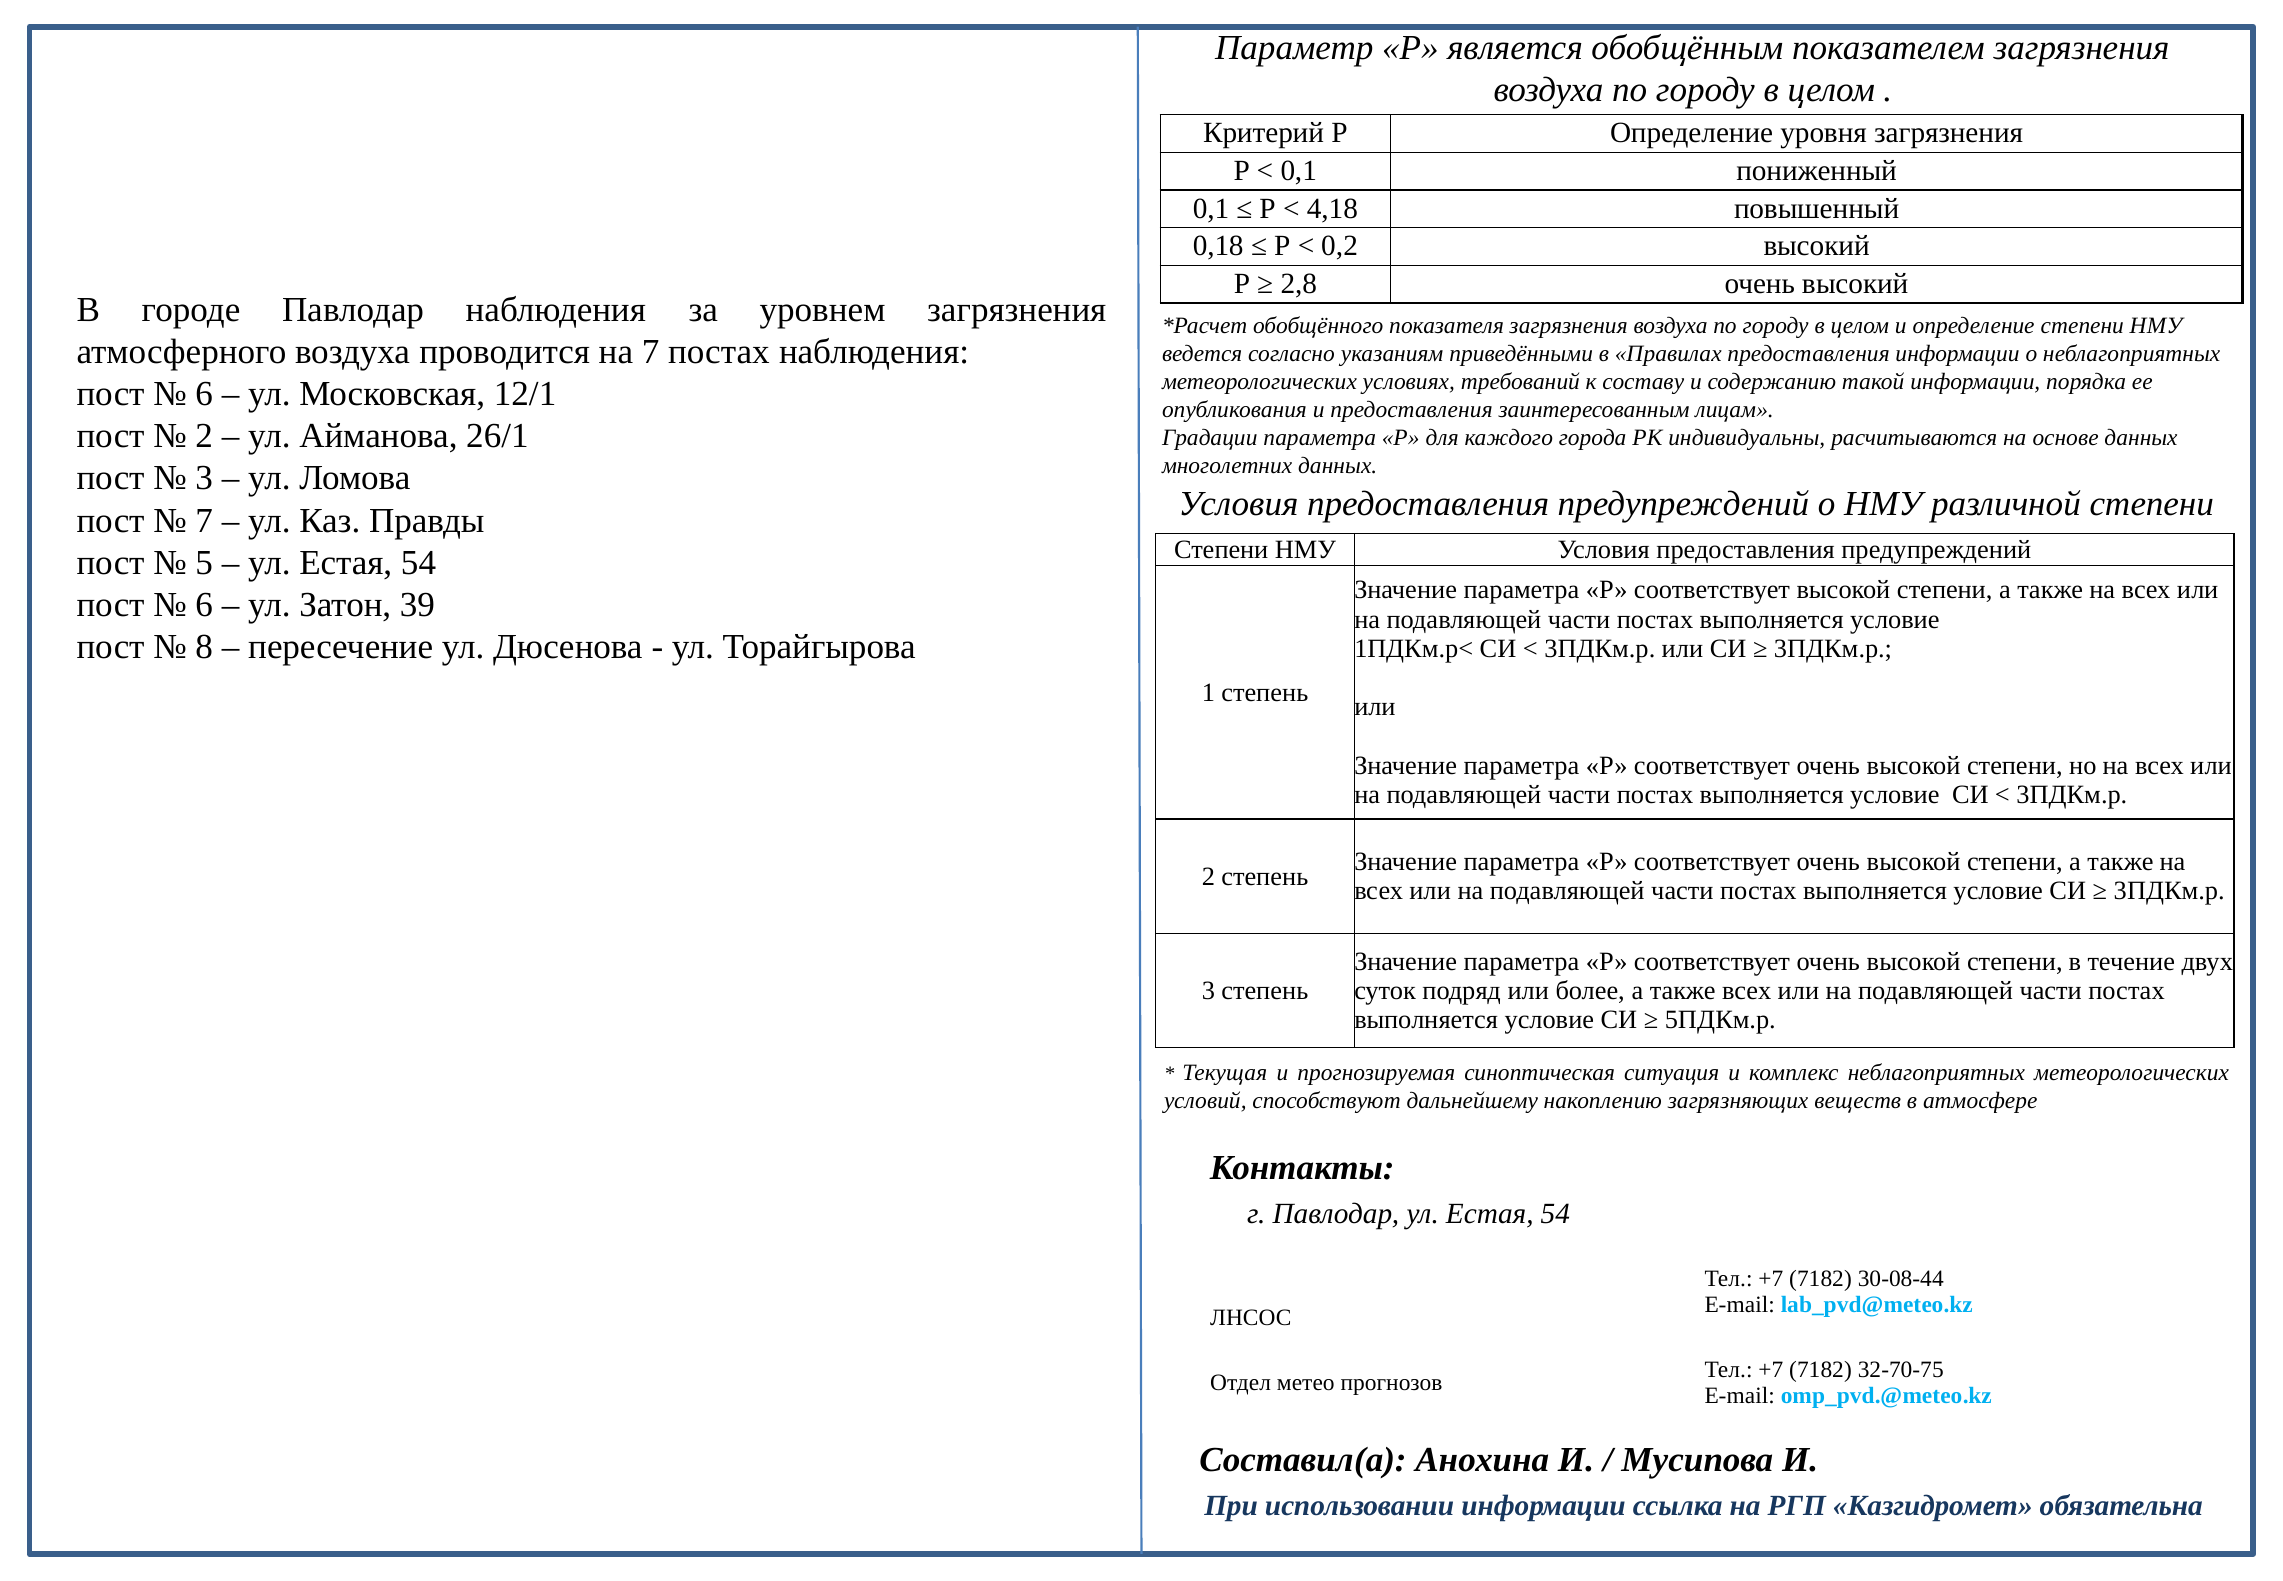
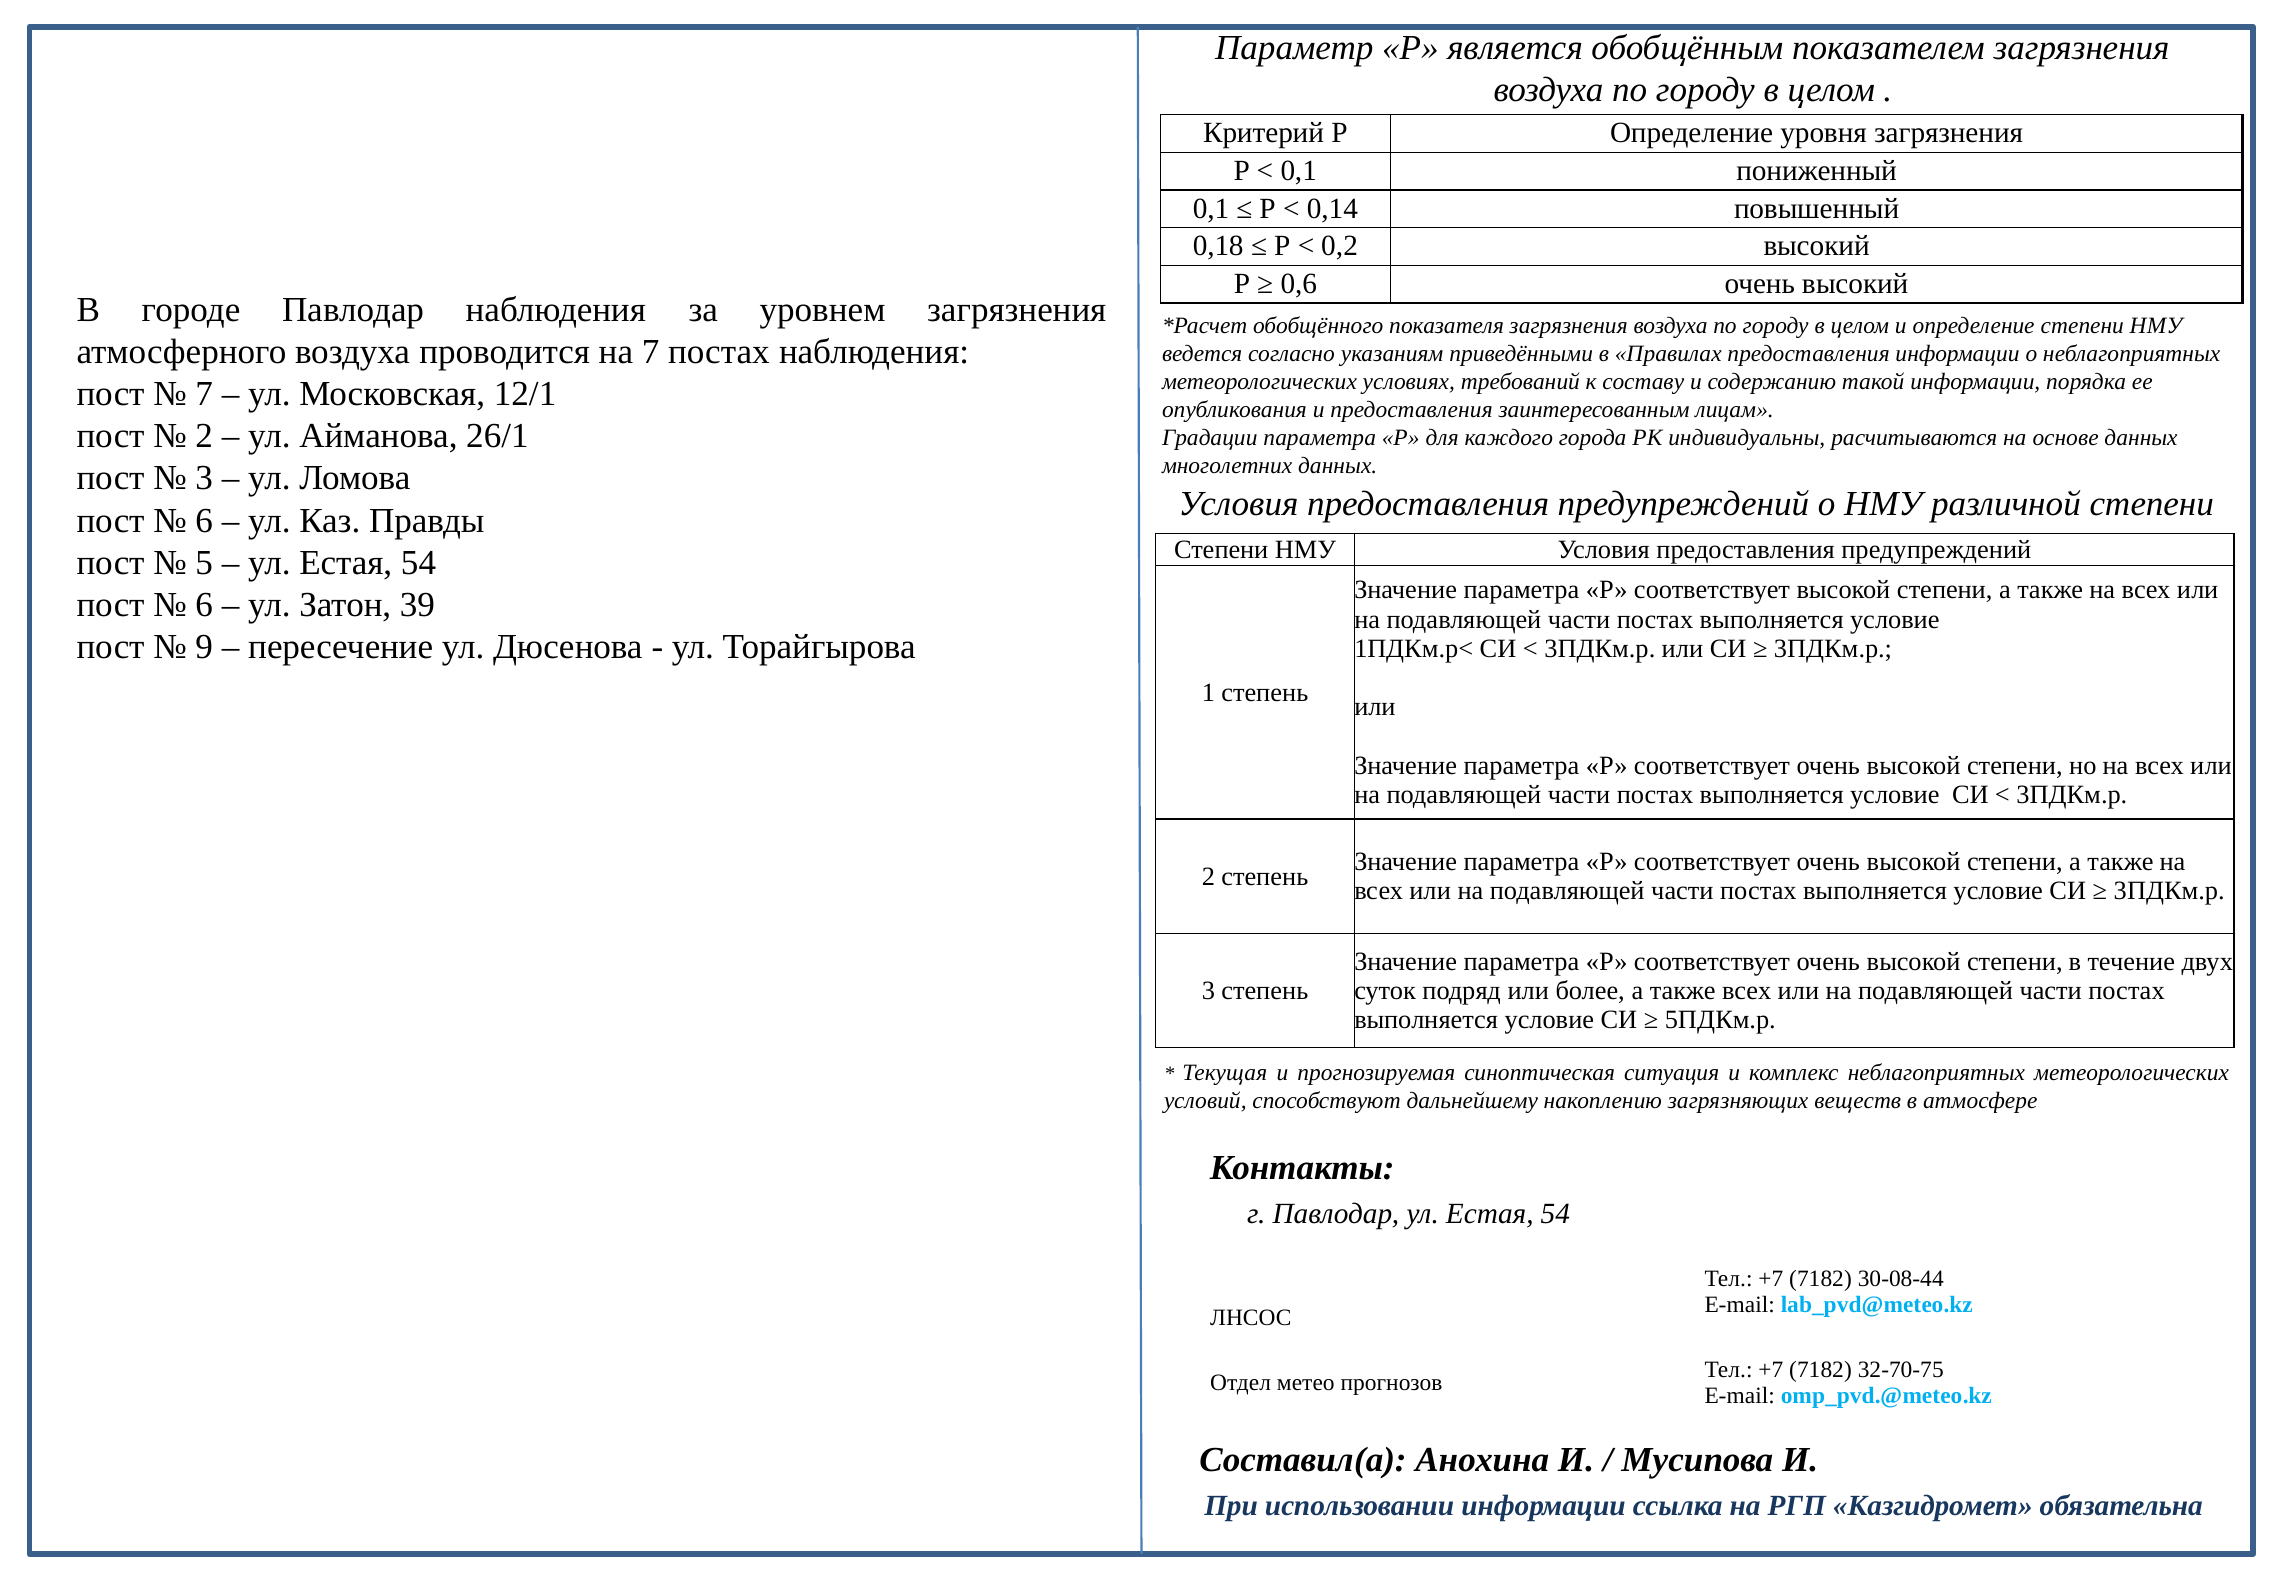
4,18: 4,18 -> 0,14
2,8: 2,8 -> 0,6
6 at (204, 394): 6 -> 7
7 at (204, 520): 7 -> 6
8: 8 -> 9
